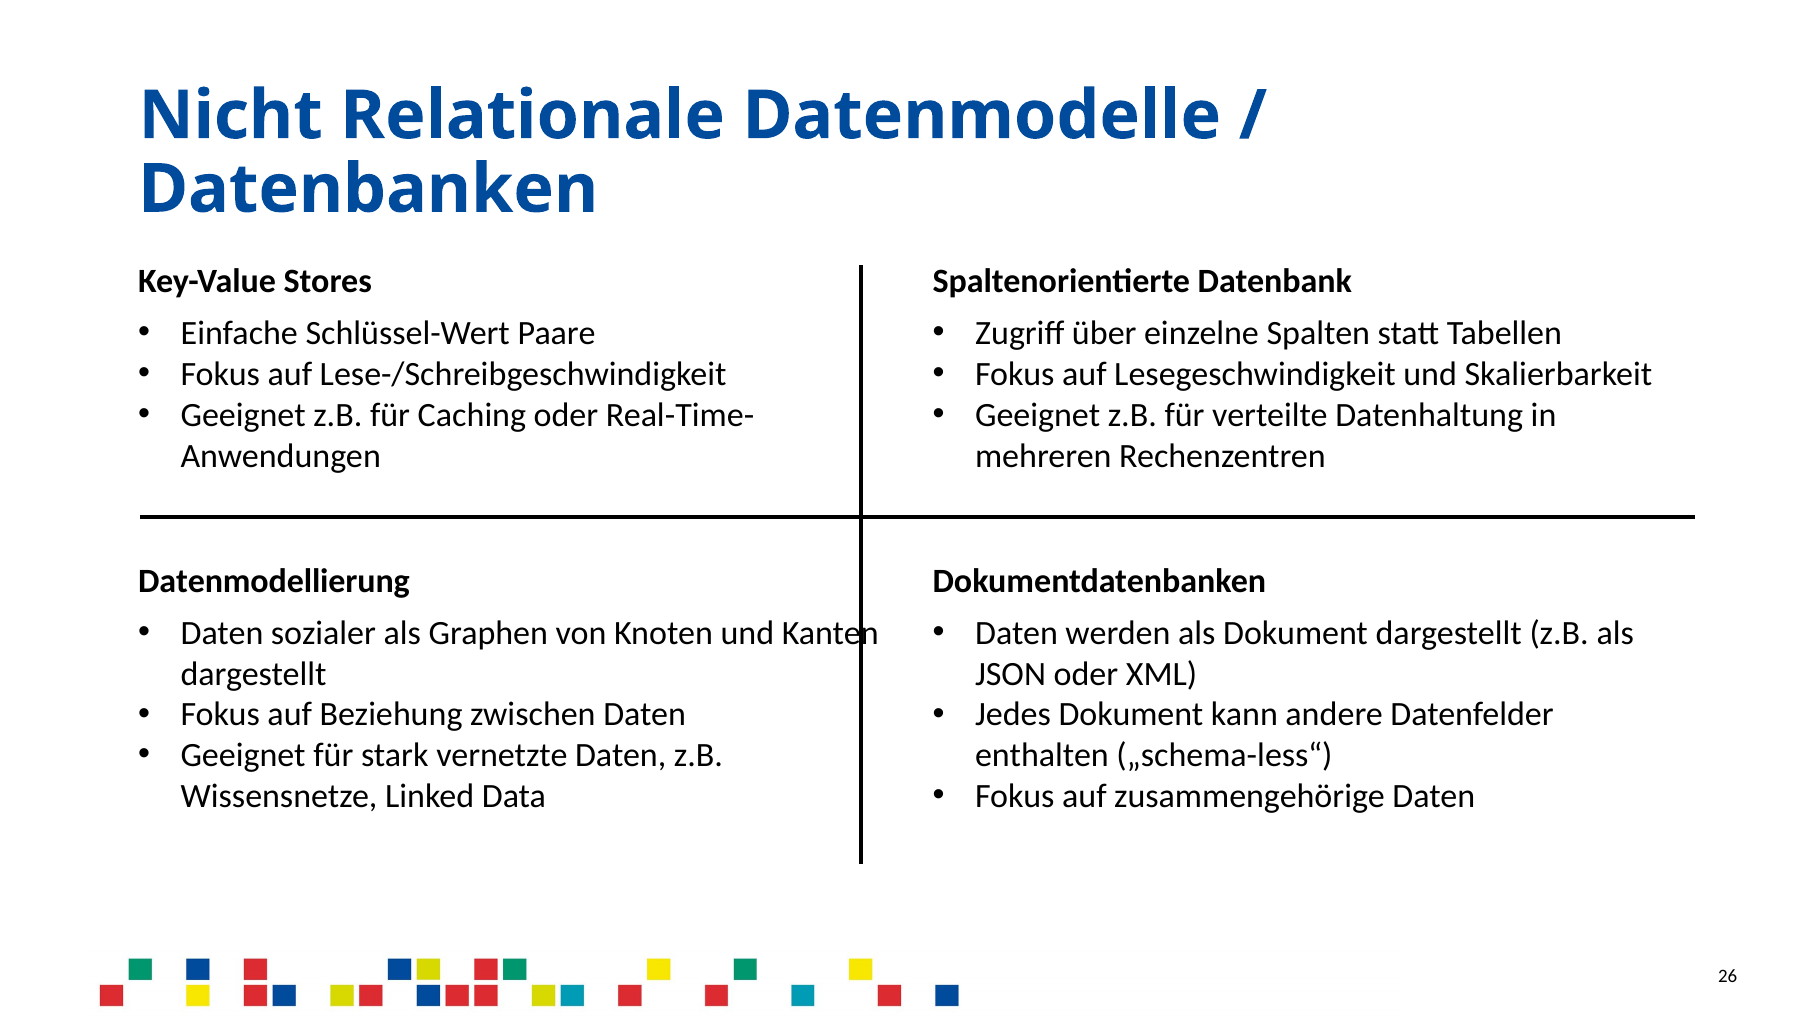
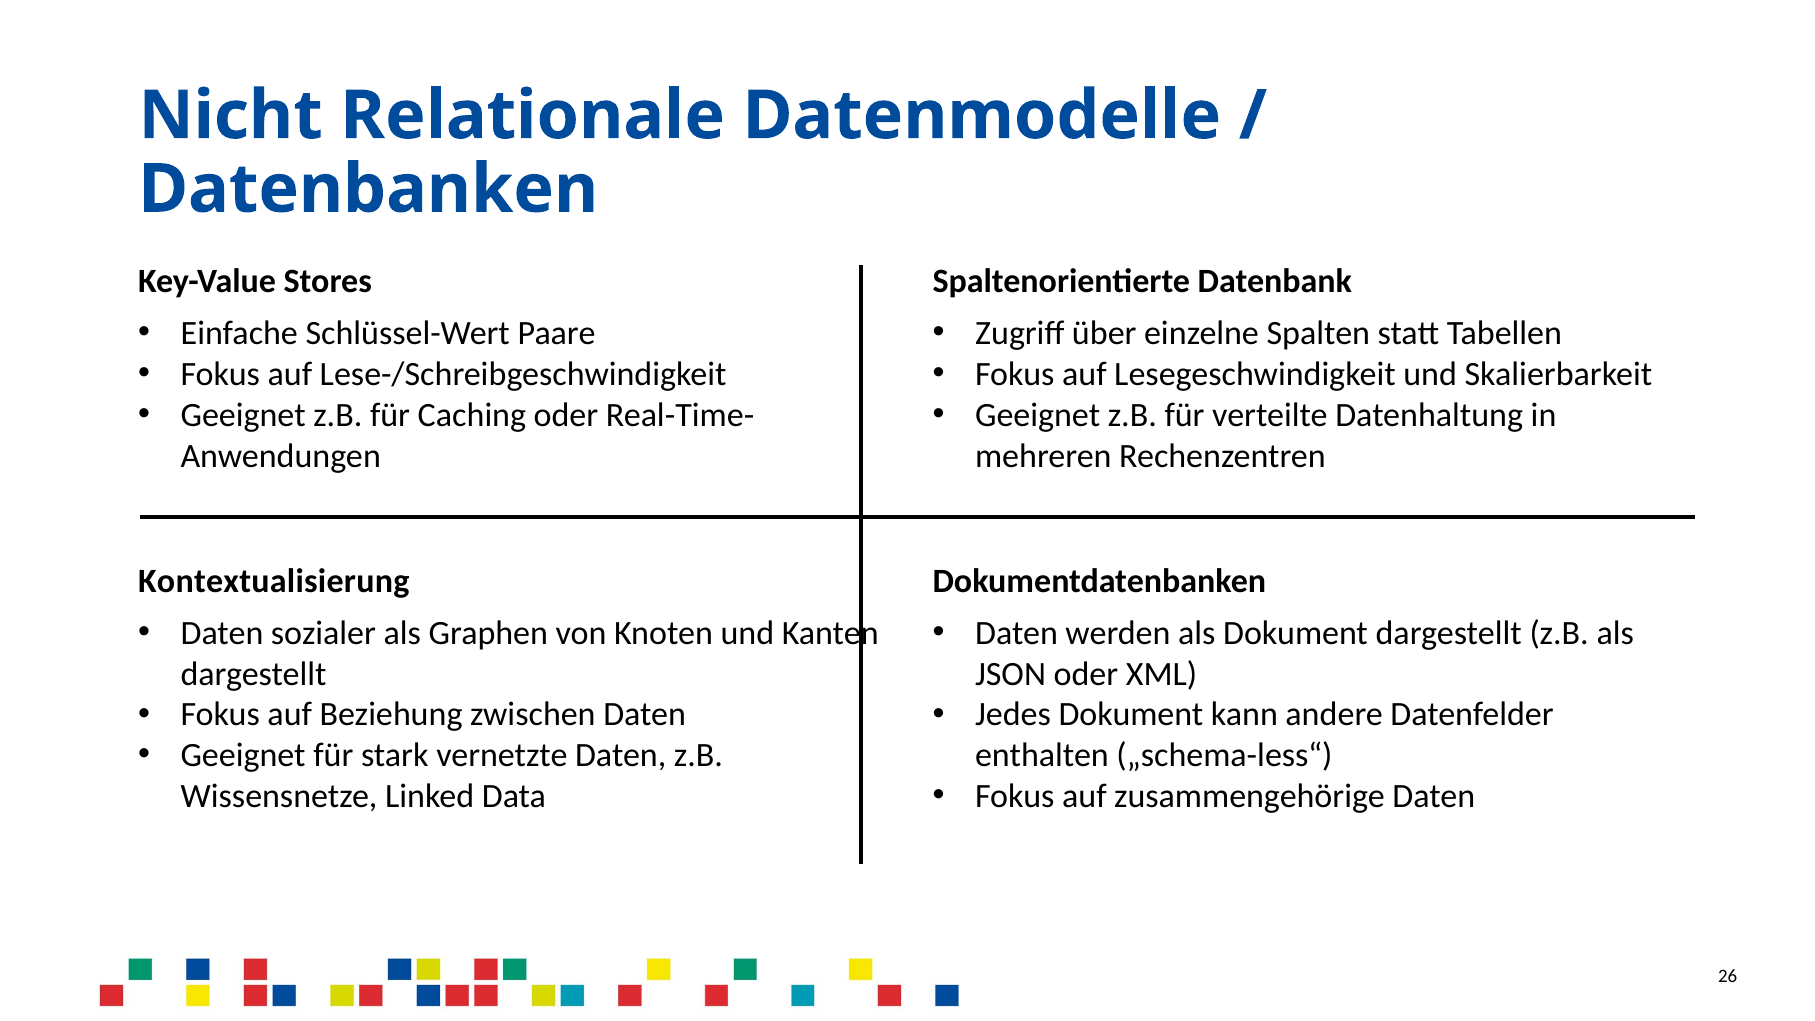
Datenmodellierung: Datenmodellierung -> Kontextualisierung
